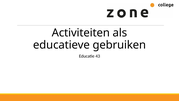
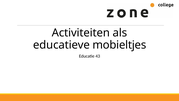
gebruiken: gebruiken -> mobieltjes
